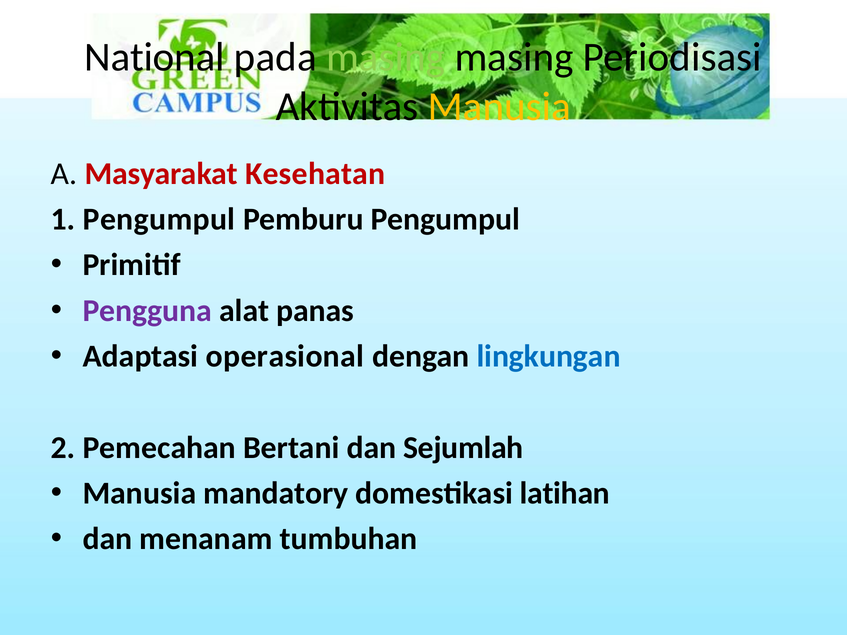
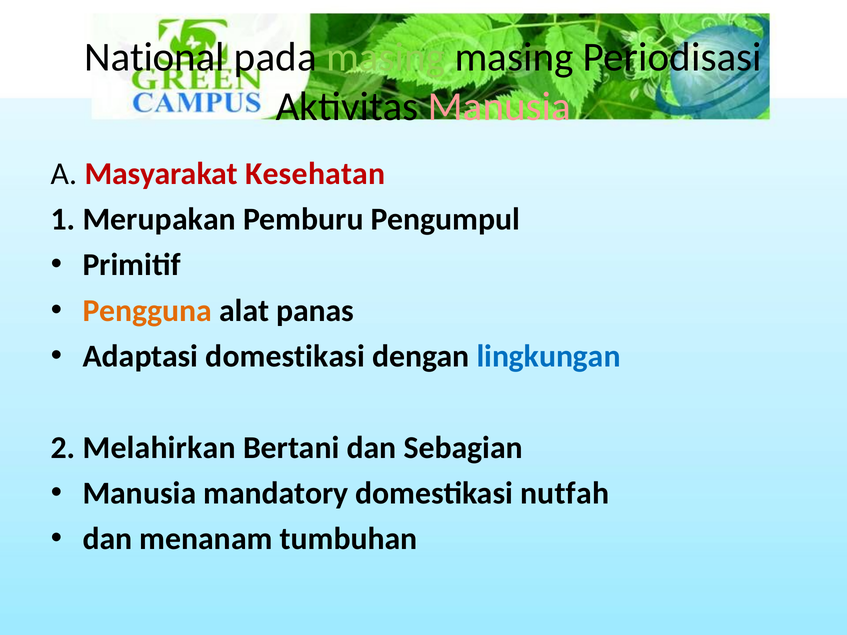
Manusia at (499, 107) colour: yellow -> pink
1 Pengumpul: Pengumpul -> Merupakan
Pengguna colour: purple -> orange
Adaptasi operasional: operasional -> domestikasi
Pemecahan: Pemecahan -> Melahirkan
Sejumlah: Sejumlah -> Sebagian
latihan: latihan -> nutfah
